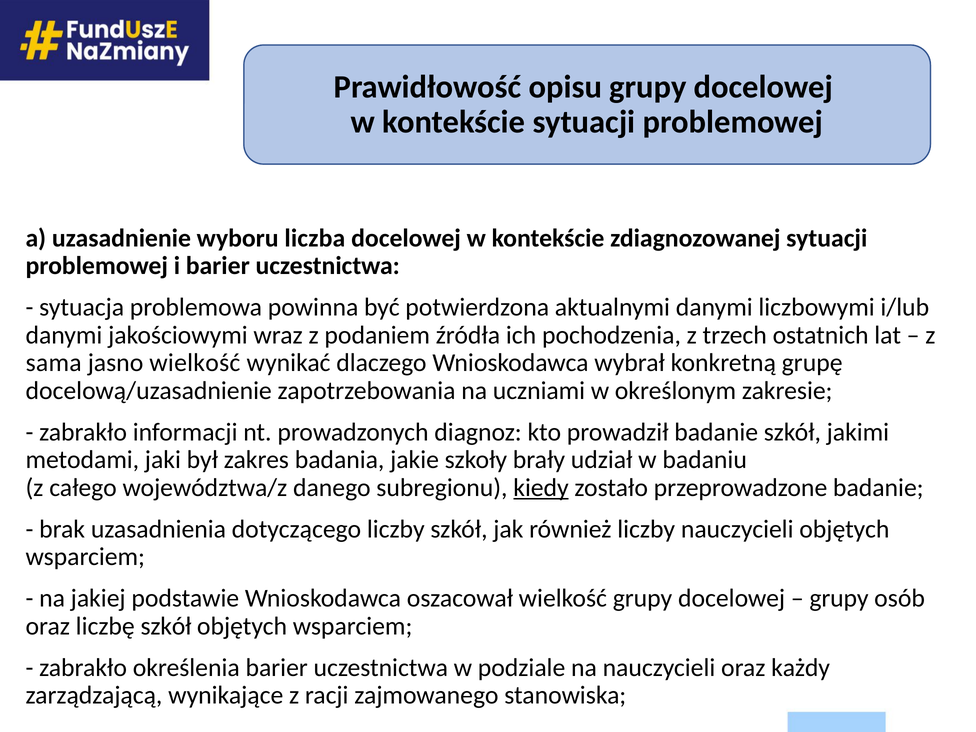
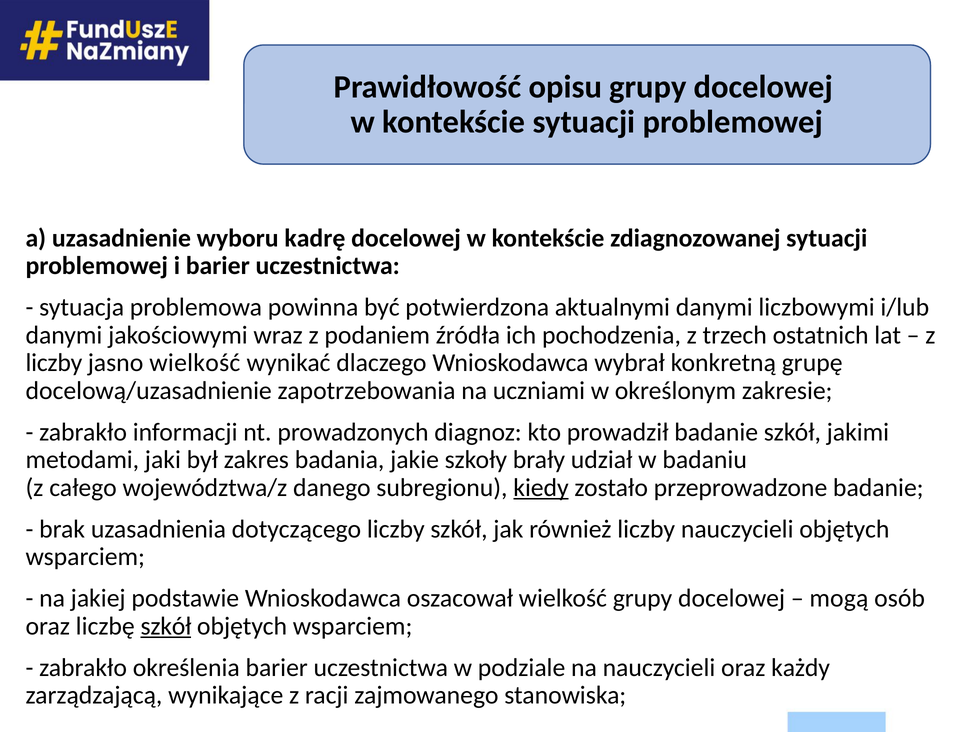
liczba: liczba -> kadrę
sama at (54, 363): sama -> liczby
grupy at (839, 598): grupy -> mogą
szkół at (166, 626) underline: none -> present
